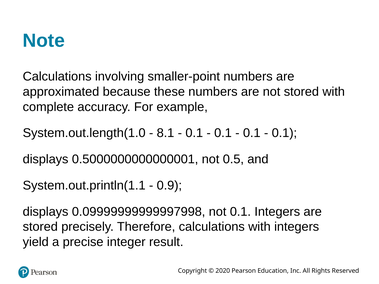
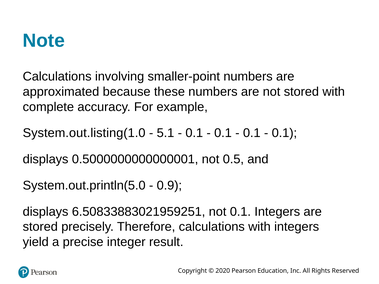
System.out.length(1.0: System.out.length(1.0 -> System.out.listing(1.0
8.1: 8.1 -> 5.1
System.out.println(1.1: System.out.println(1.1 -> System.out.println(5.0
0.09999999999997998: 0.09999999999997998 -> 6.50833883021959251
